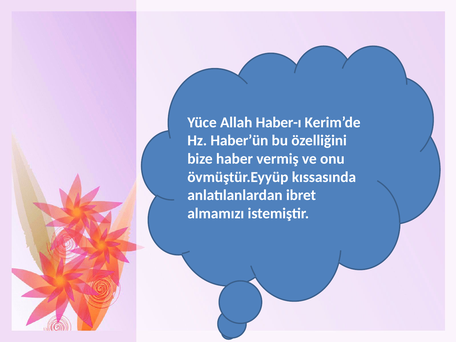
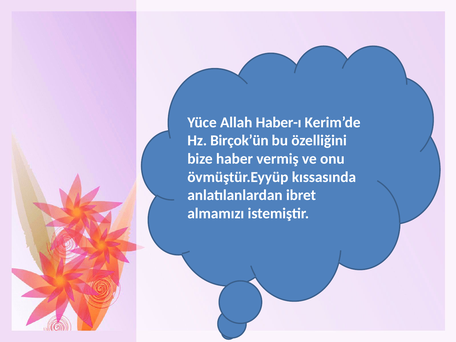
Haber’ün: Haber’ün -> Birçok’ün
